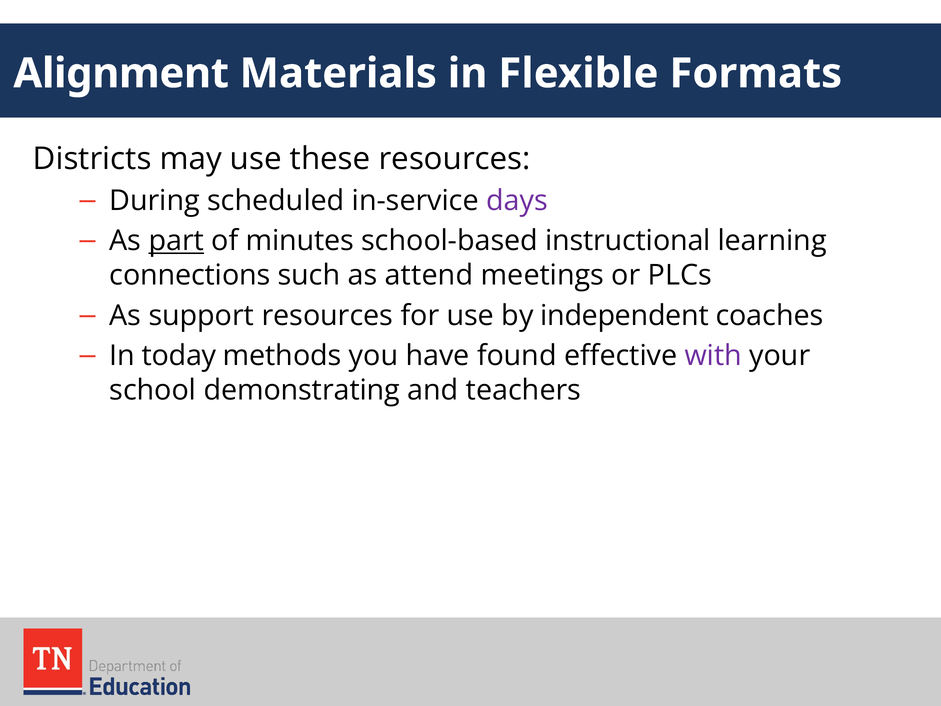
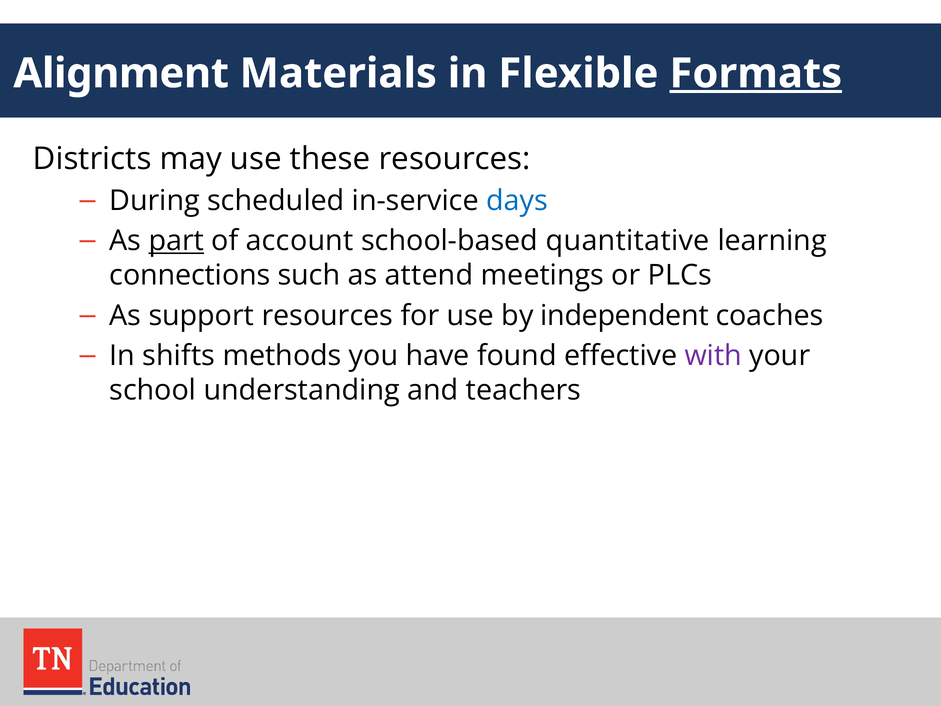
Formats underline: none -> present
days colour: purple -> blue
minutes: minutes -> account
instructional: instructional -> quantitative
today: today -> shifts
demonstrating: demonstrating -> understanding
